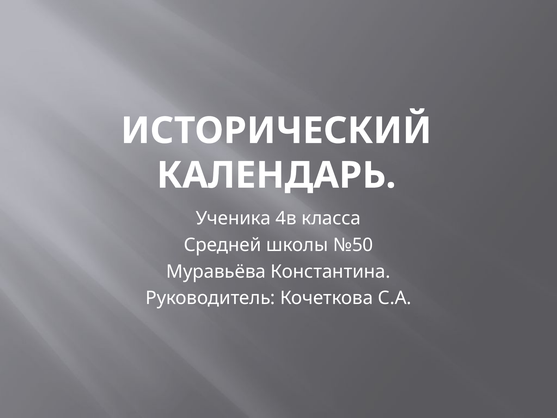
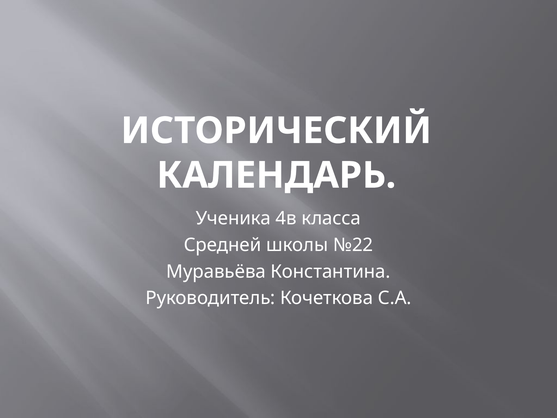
№50: №50 -> №22
